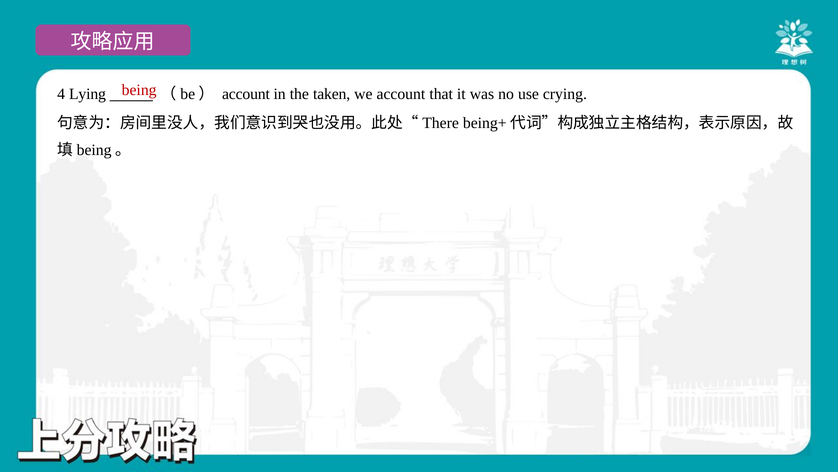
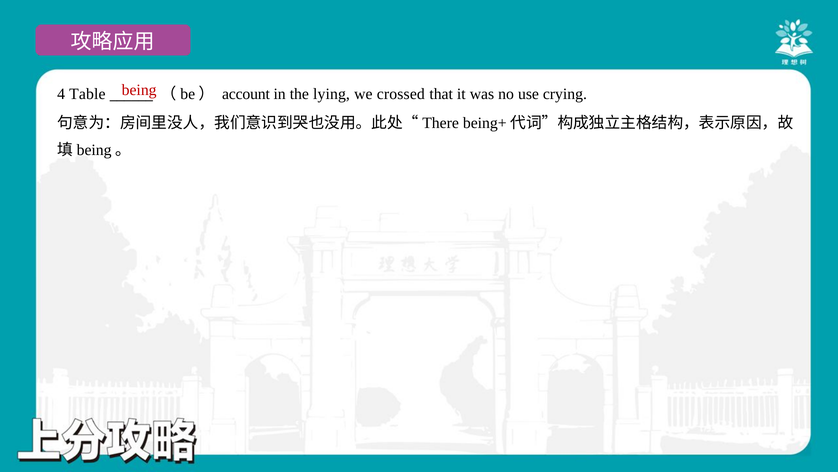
Lying: Lying -> Table
taken: taken -> lying
we account: account -> crossed
